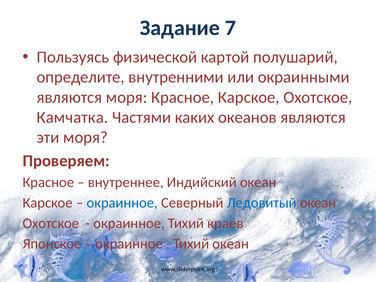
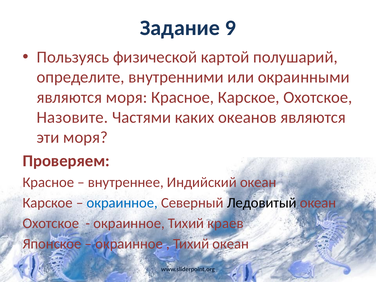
7: 7 -> 9
Камчатка: Камчатка -> Назовите
Ледовитый colour: blue -> black
